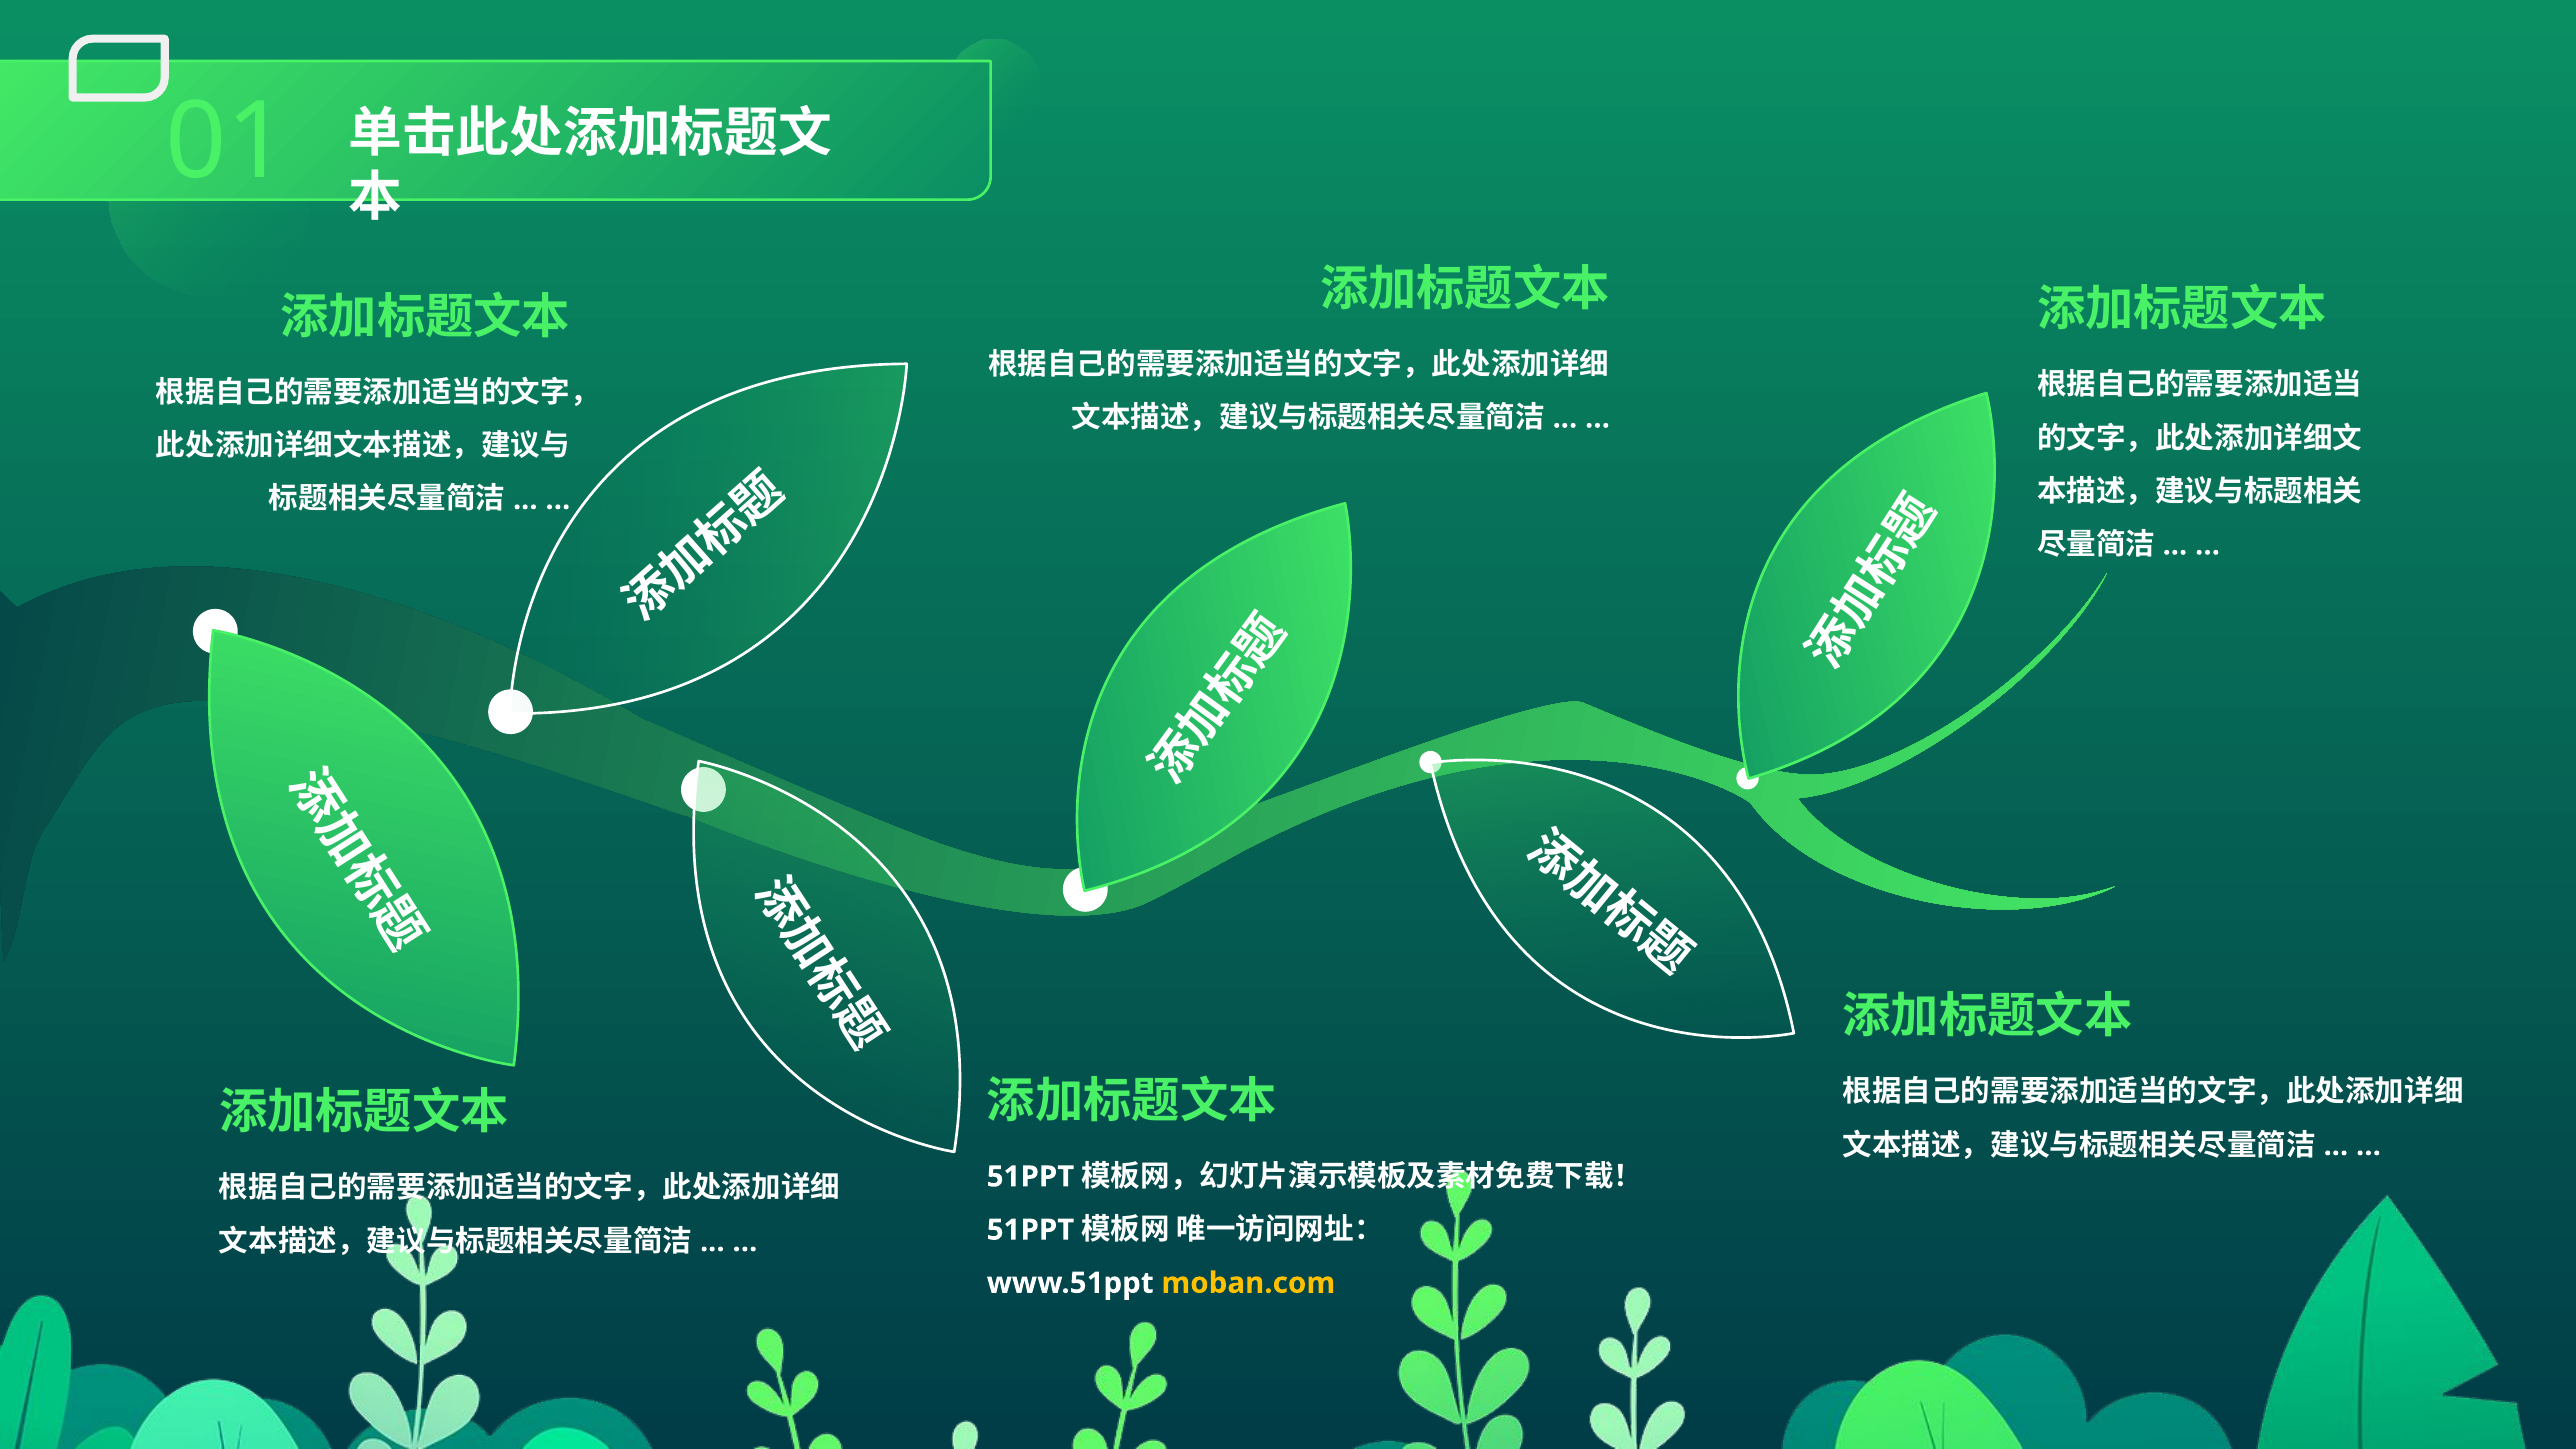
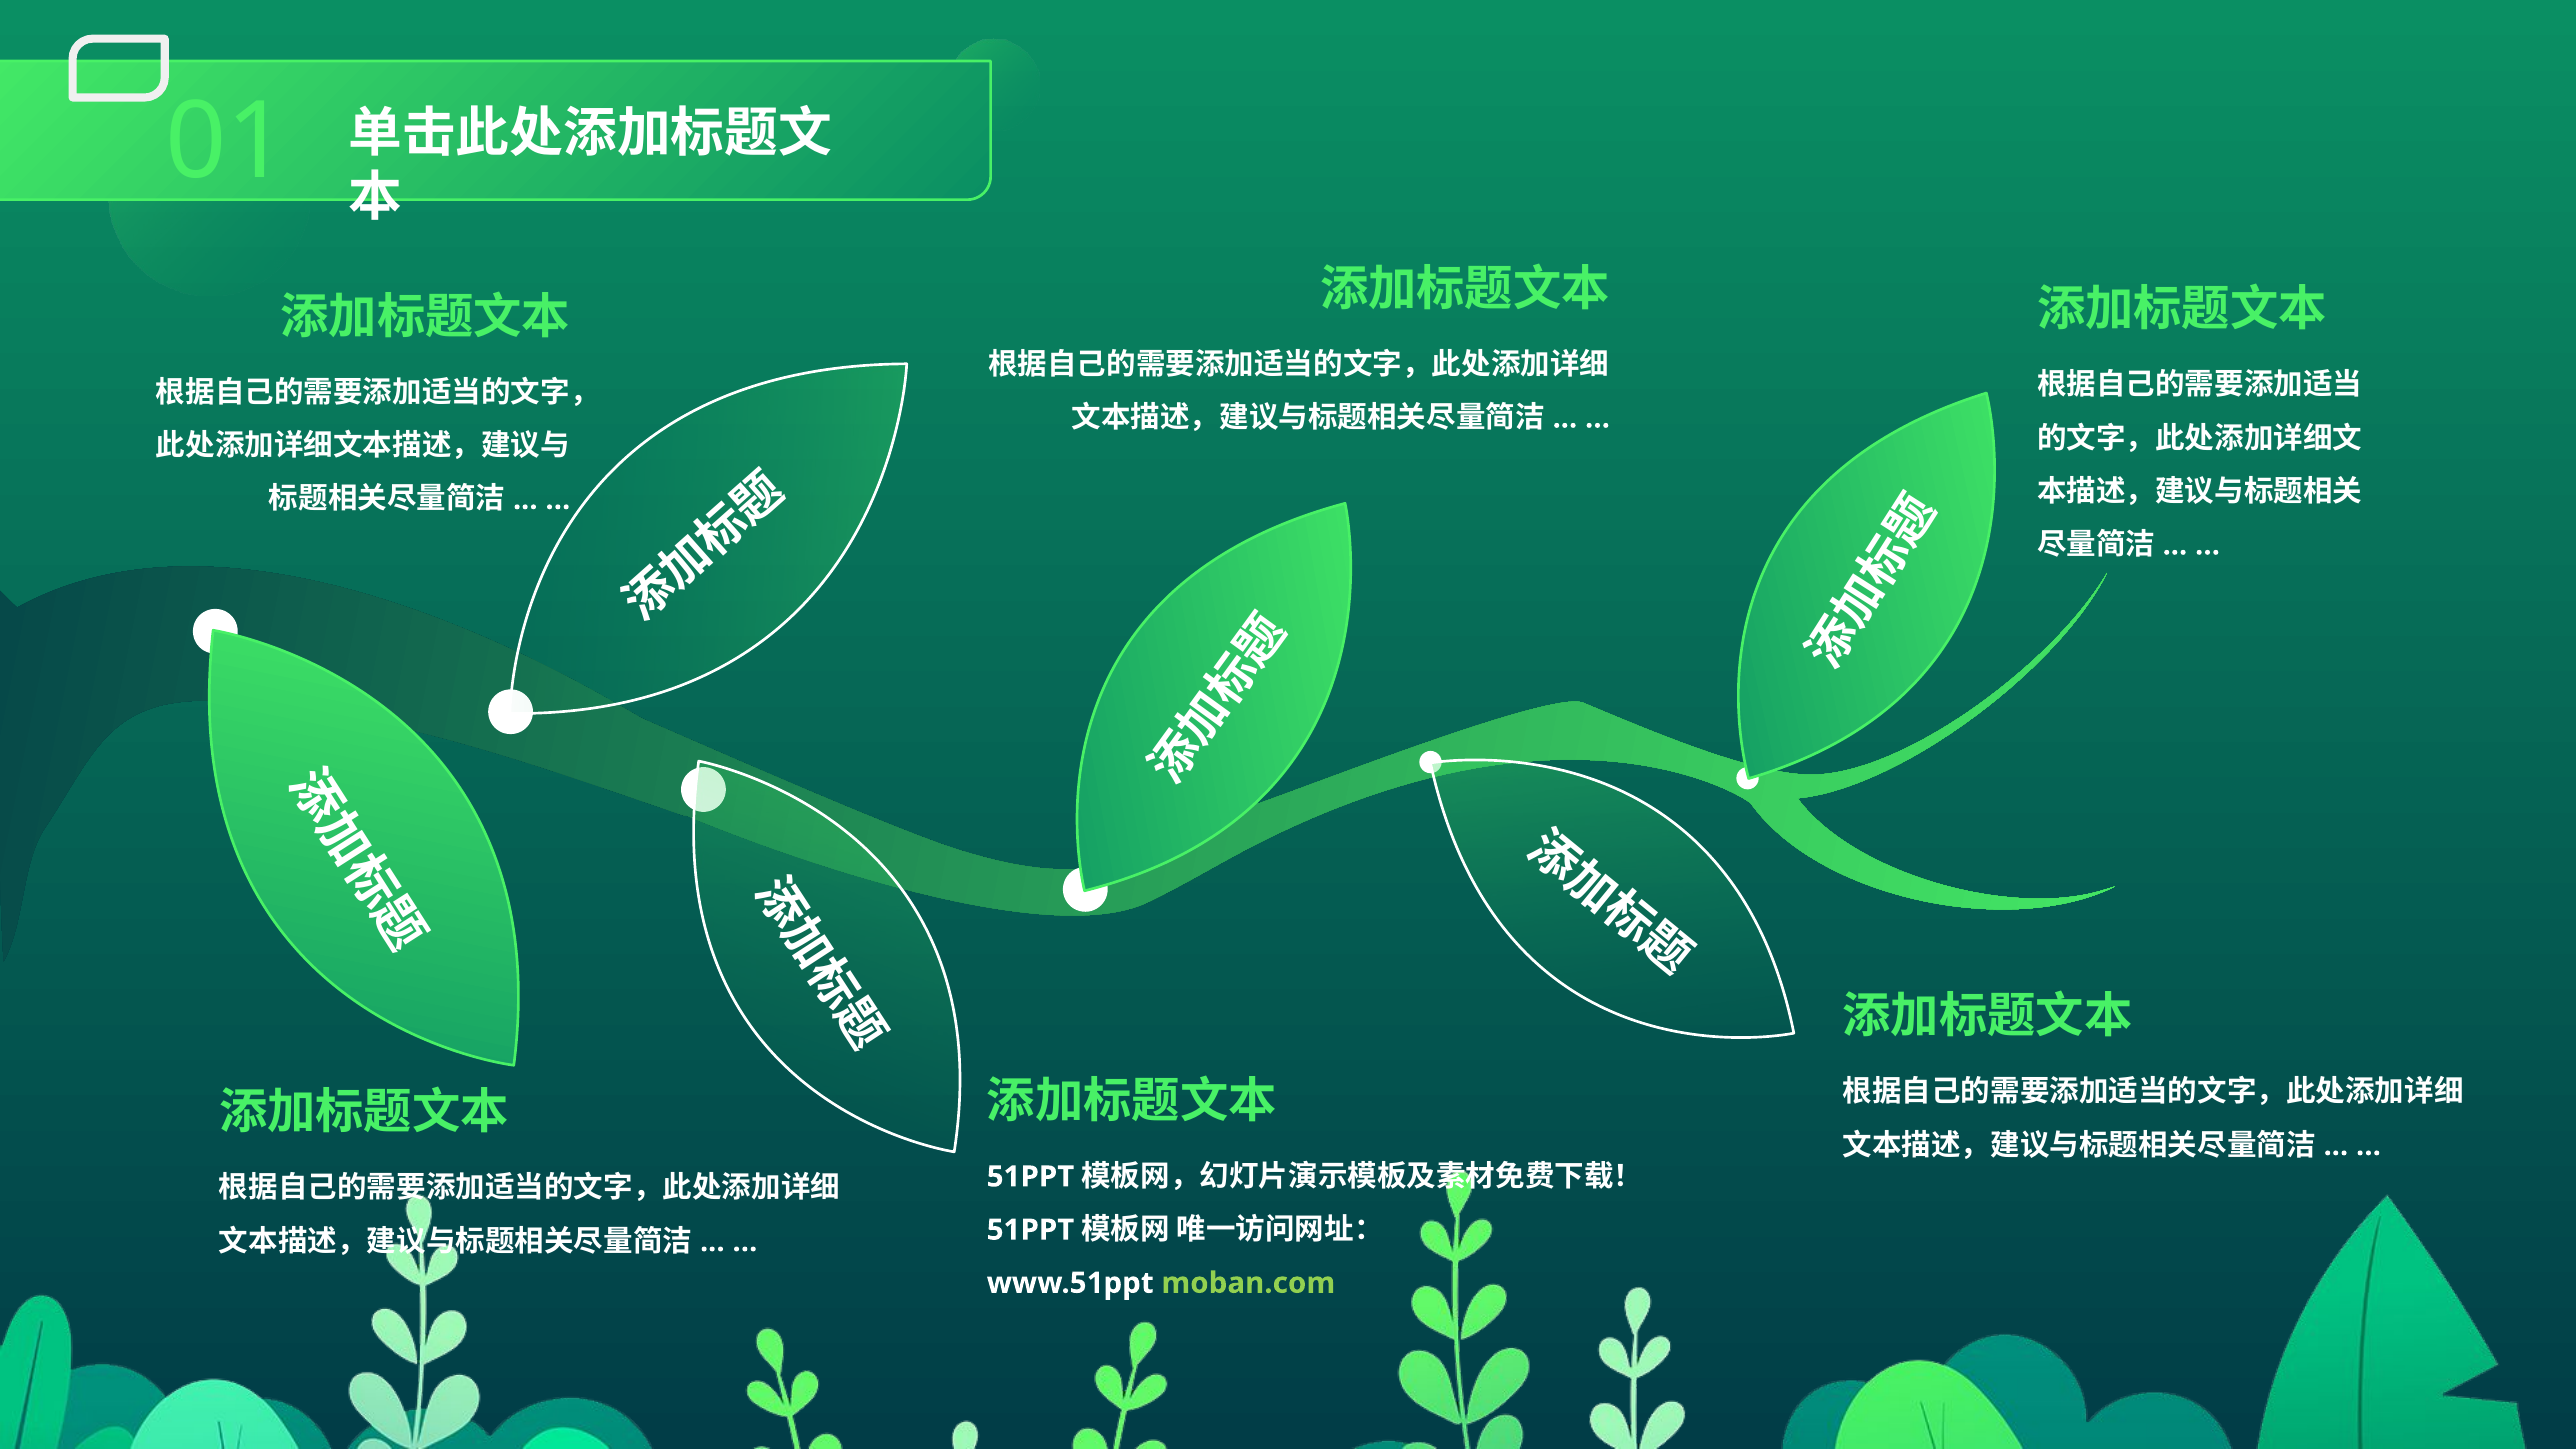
moban.com colour: yellow -> light green
